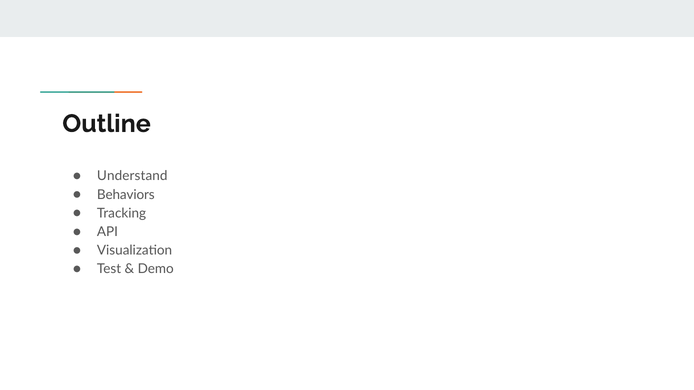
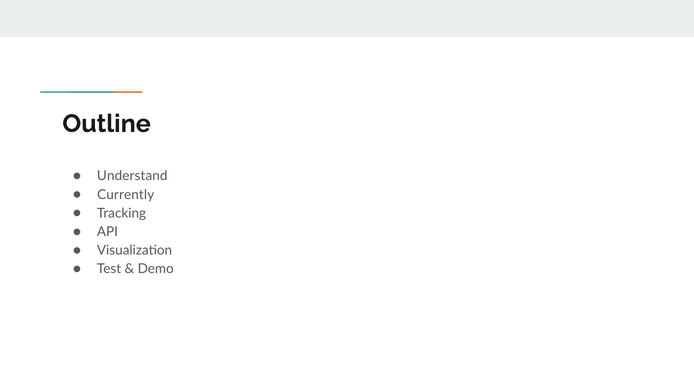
Behaviors: Behaviors -> Currently
